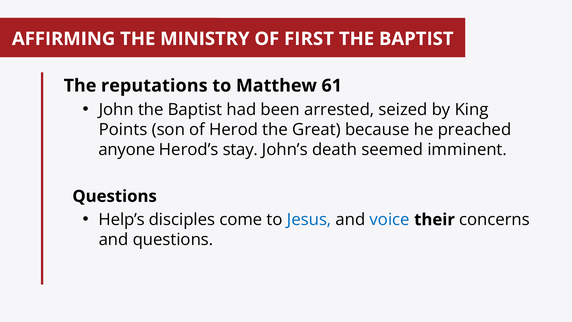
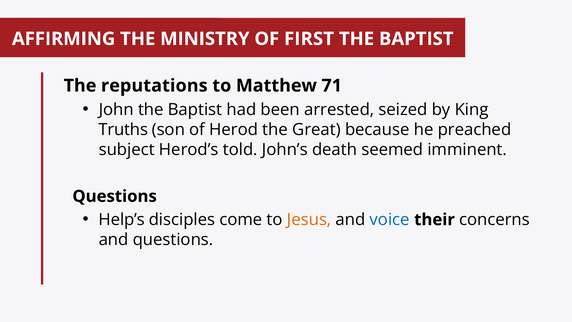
61: 61 -> 71
Points: Points -> Truths
anyone: anyone -> subject
stay: stay -> told
Jesus colour: blue -> orange
